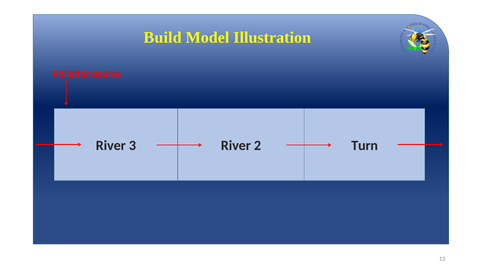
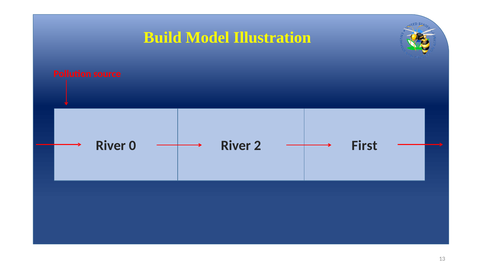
3: 3 -> 0
Turn: Turn -> First
